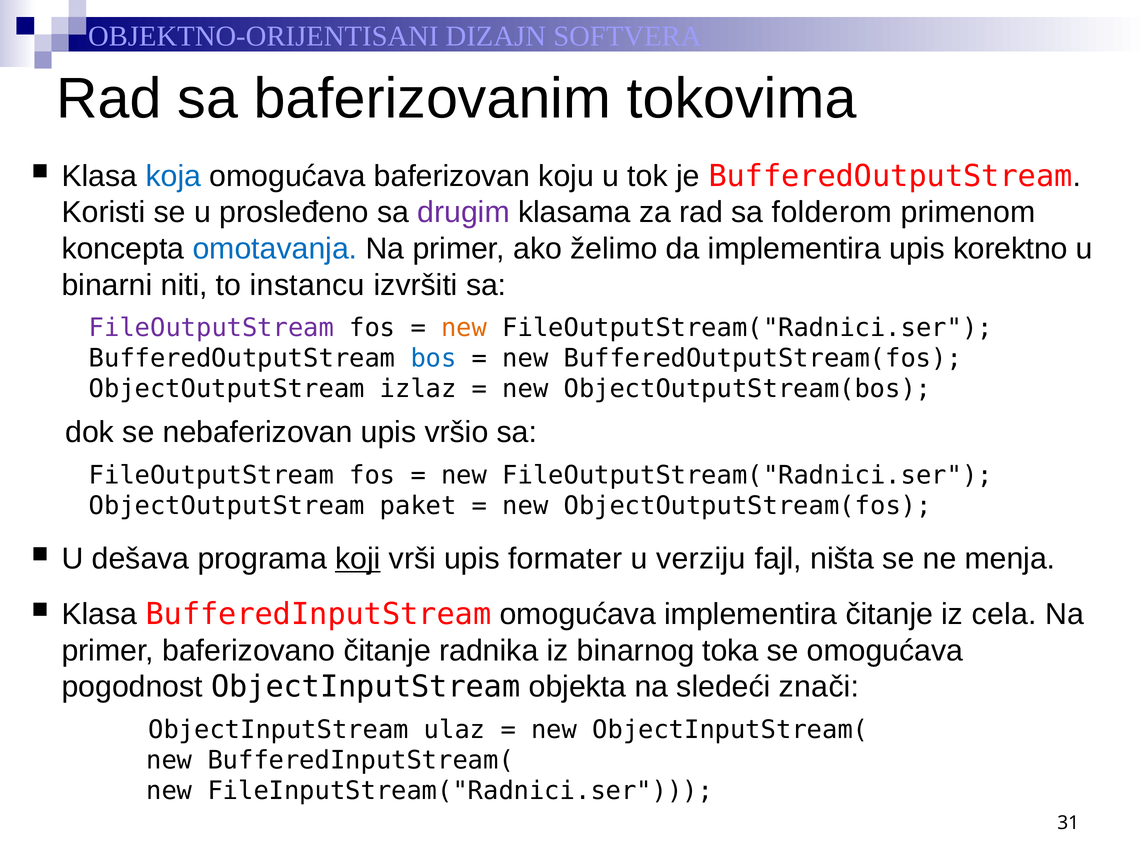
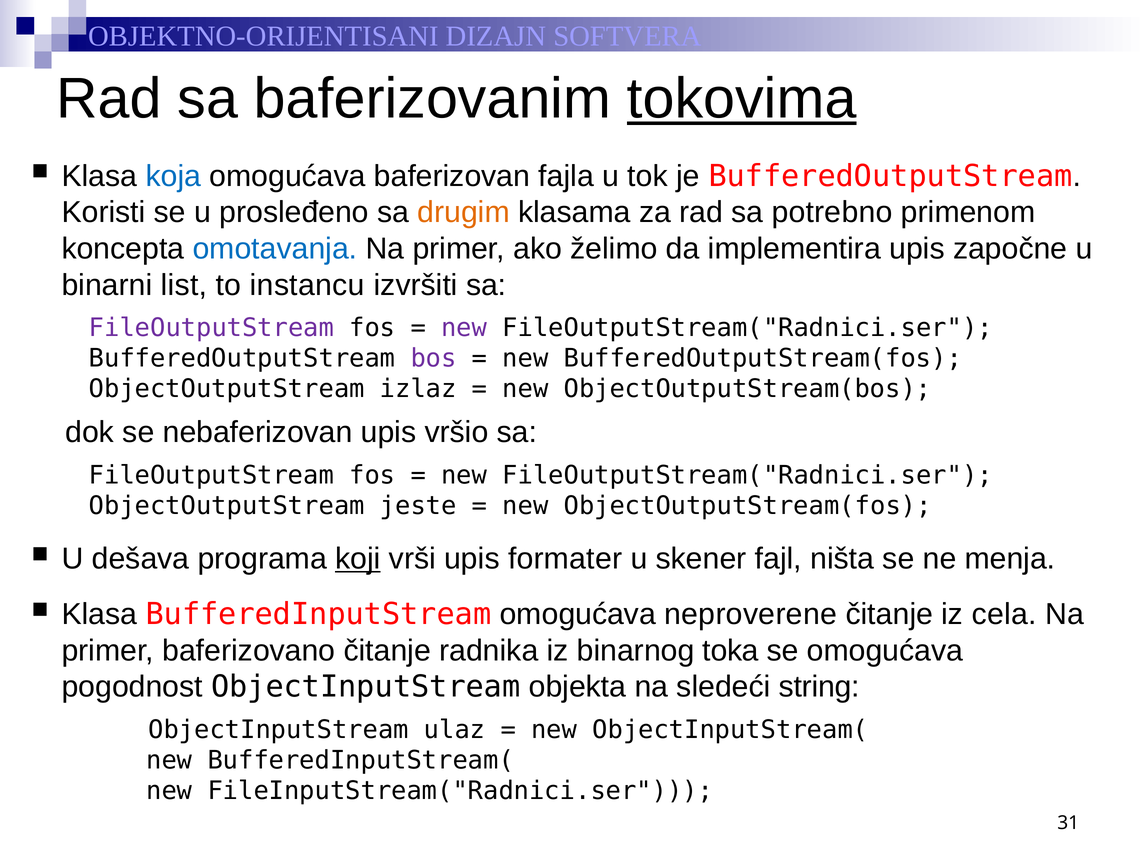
tokovima underline: none -> present
koju: koju -> fajla
drugim colour: purple -> orange
folderom: folderom -> potrebno
korektno: korektno -> započne
niti: niti -> list
new at (464, 328) colour: orange -> purple
bos colour: blue -> purple
paket: paket -> jeste
verziju: verziju -> skener
omogućava implementira: implementira -> neproverene
znači: znači -> string
